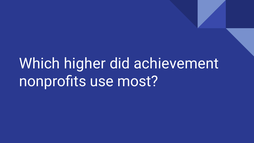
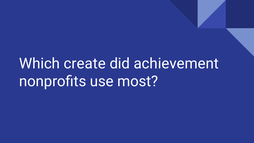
higher: higher -> create
